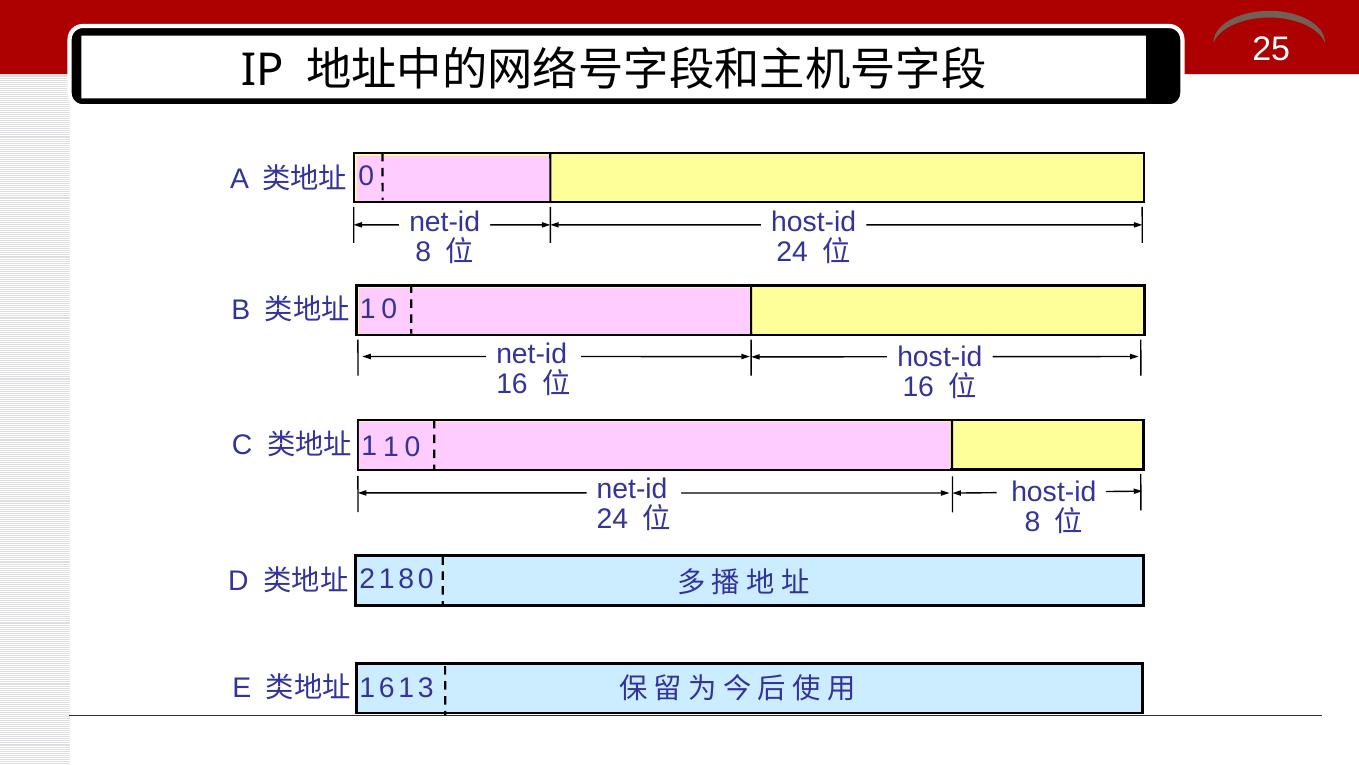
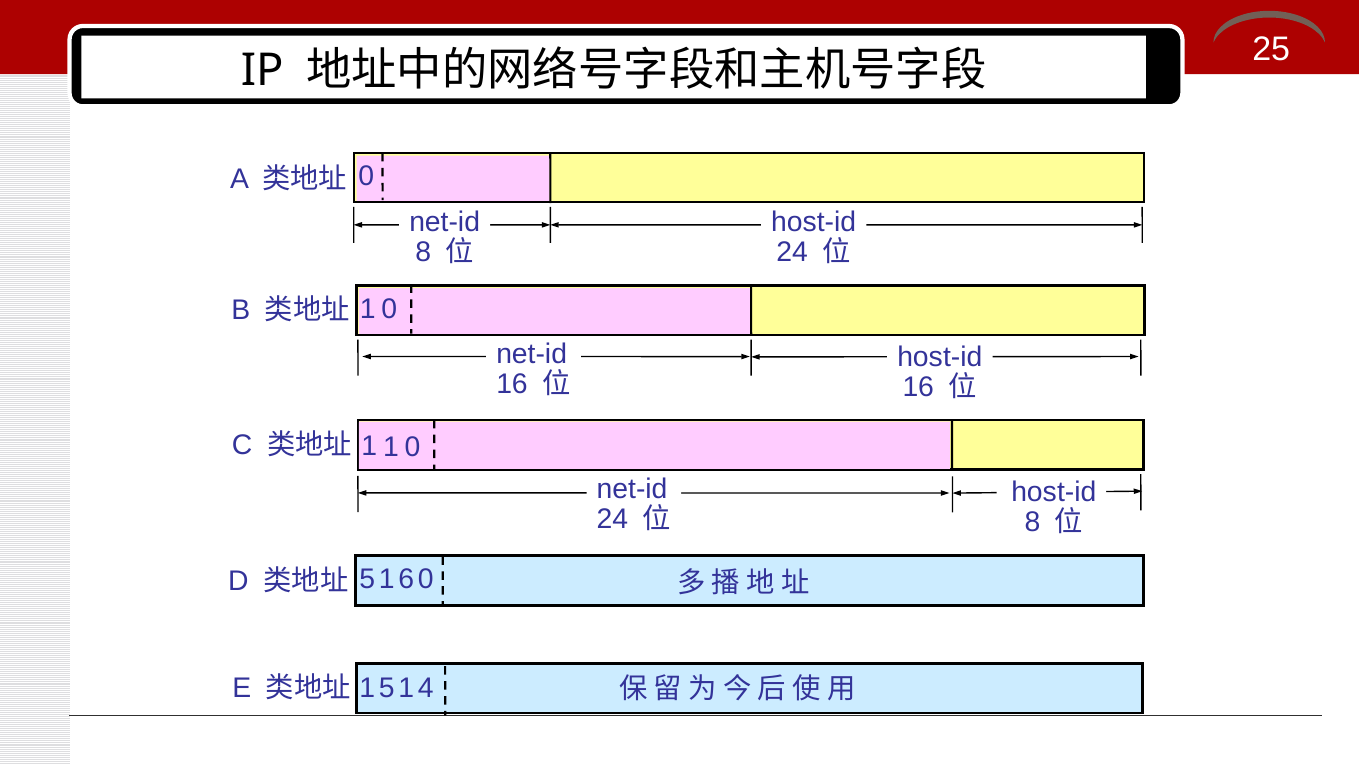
2 at (367, 579): 2 -> 5
1 8: 8 -> 6
1 6: 6 -> 5
3: 3 -> 4
